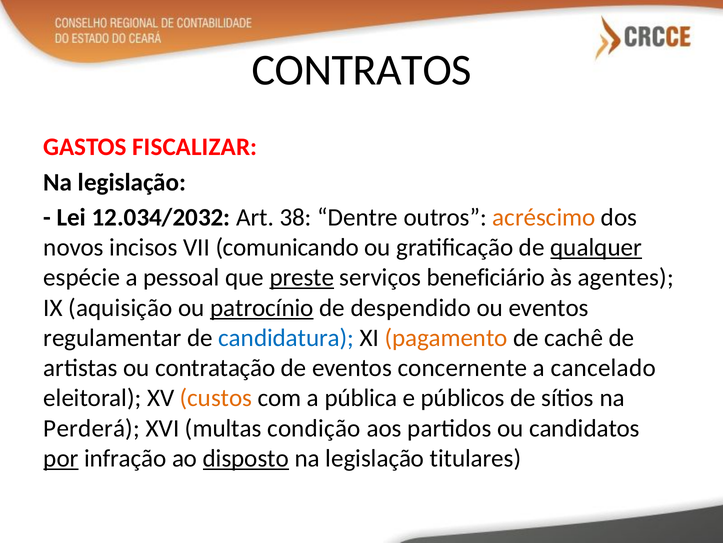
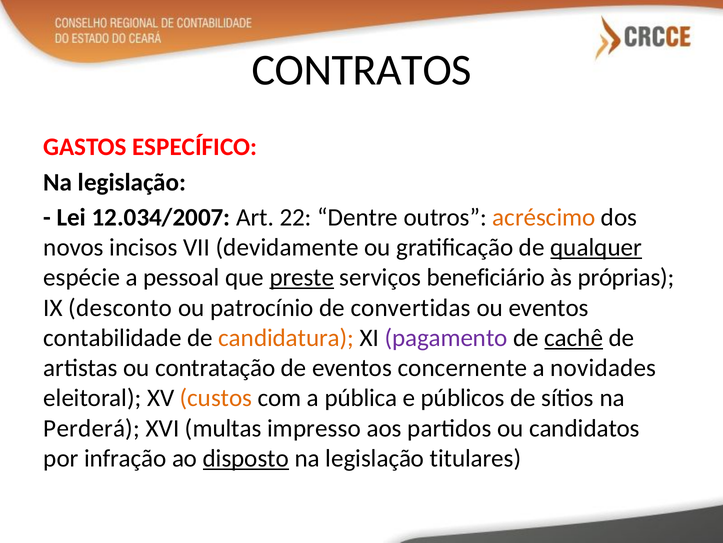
FISCALIZAR: FISCALIZAR -> ESPECÍFICO
12.034/2032: 12.034/2032 -> 12.034/2007
38: 38 -> 22
comunicando: comunicando -> devidamente
agentes: agentes -> próprias
aquisição: aquisição -> desconto
patrocínio underline: present -> none
despendido: despendido -> convertidas
regulamentar: regulamentar -> contabilidade
candidatura colour: blue -> orange
pagamento colour: orange -> purple
cachê underline: none -> present
cancelado: cancelado -> novidades
condição: condição -> impresso
por underline: present -> none
